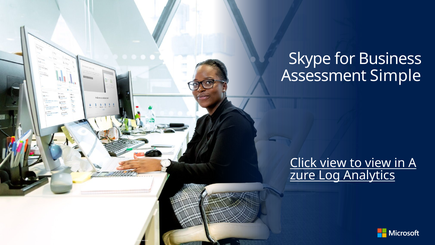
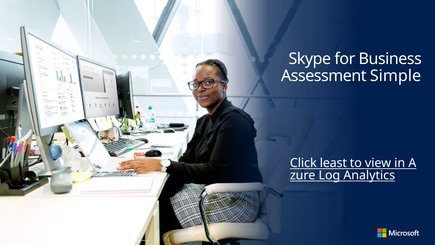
Click view: view -> least
